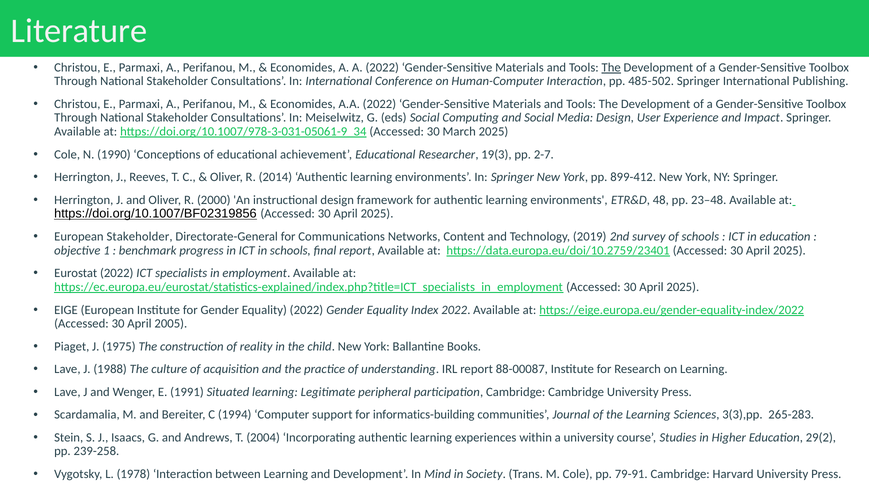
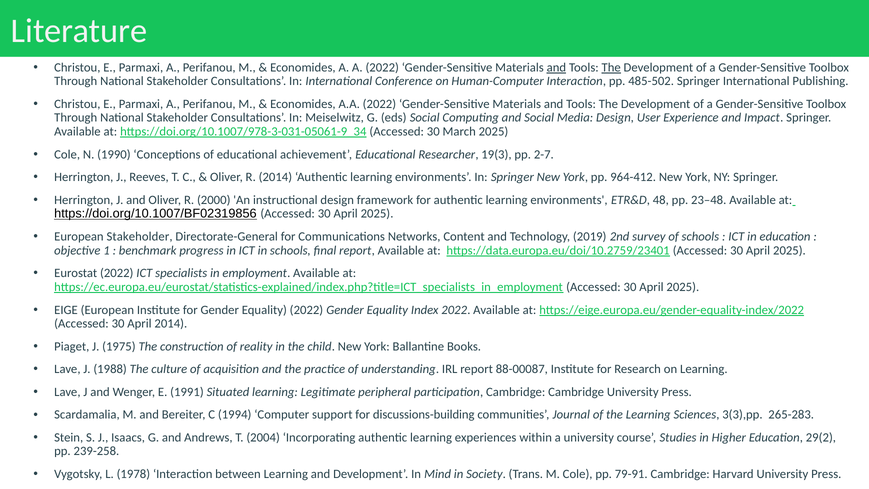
and at (556, 67) underline: none -> present
899-412: 899-412 -> 964-412
April 2005: 2005 -> 2014
informatics-building: informatics-building -> discussions-building
